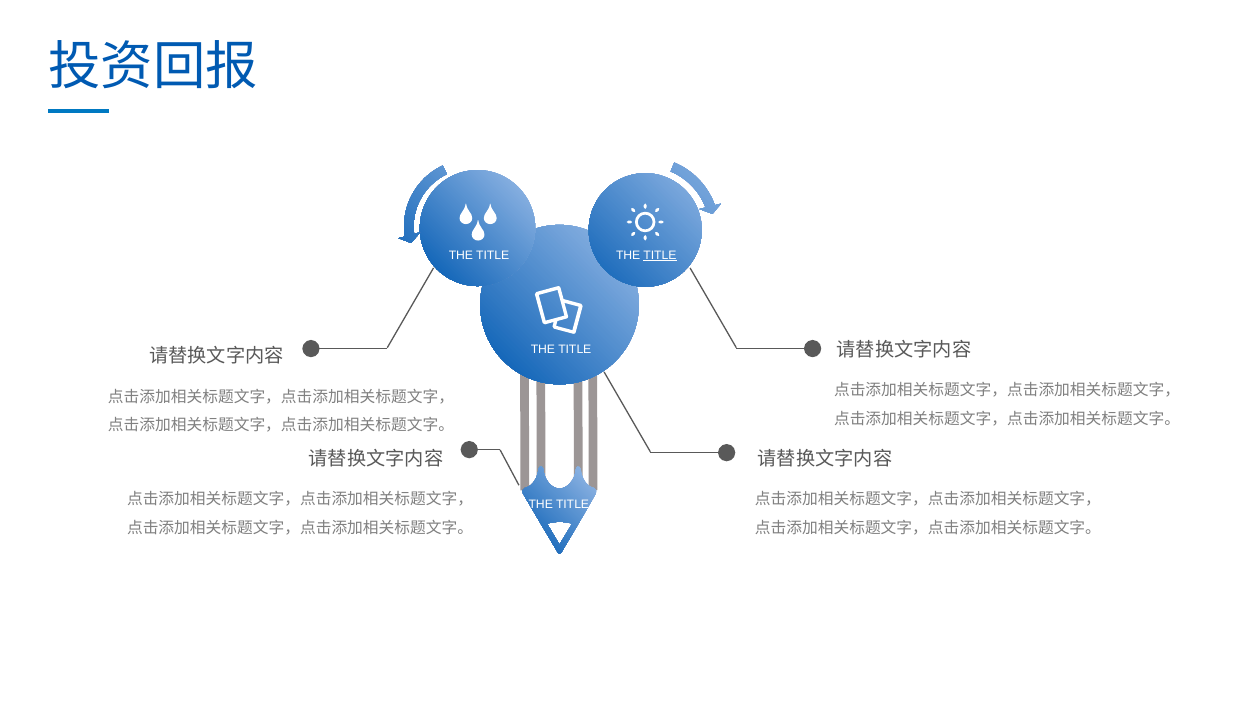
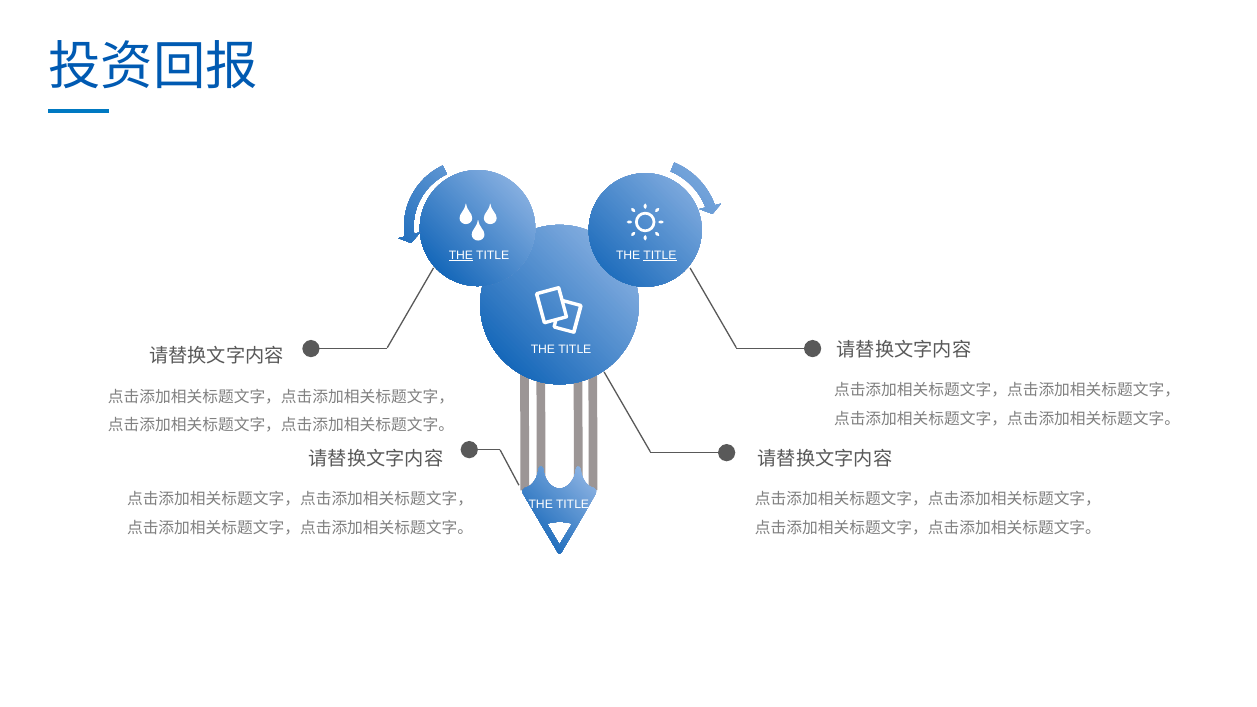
THE at (461, 255) underline: none -> present
